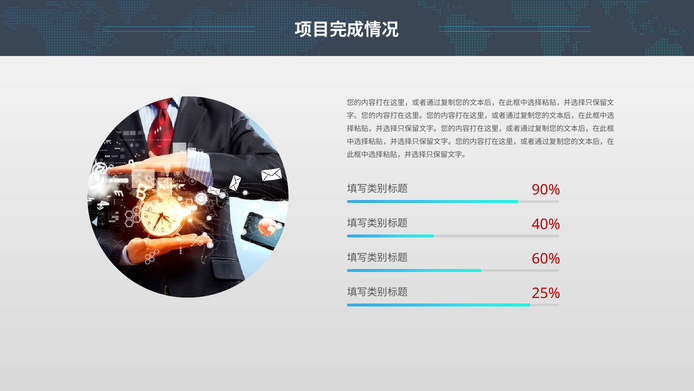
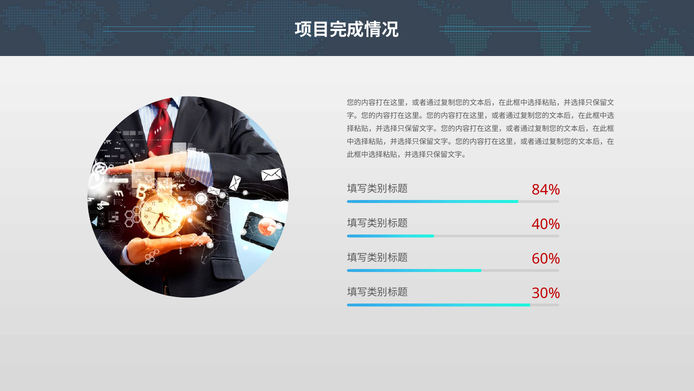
90%: 90% -> 84%
25%: 25% -> 30%
